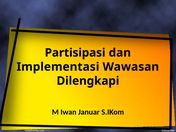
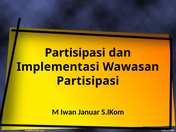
Dilengkapi at (88, 81): Dilengkapi -> Partisipasi
